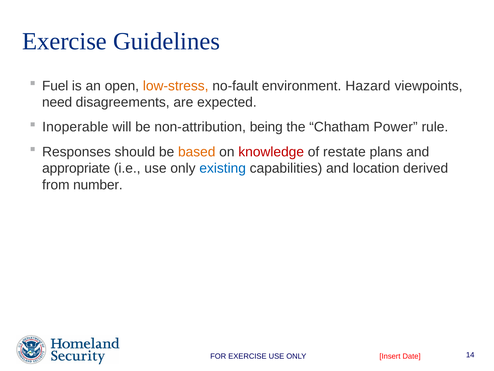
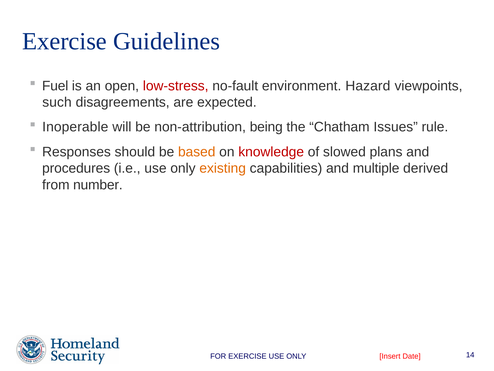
low-stress colour: orange -> red
need: need -> such
Power: Power -> Issues
restate: restate -> slowed
appropriate: appropriate -> procedures
existing colour: blue -> orange
location: location -> multiple
